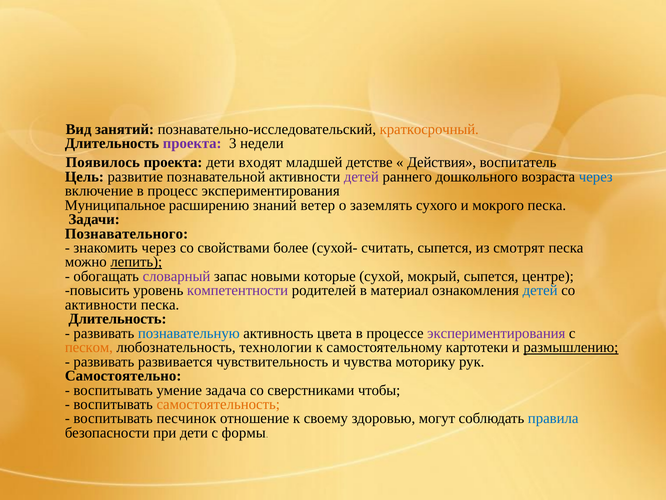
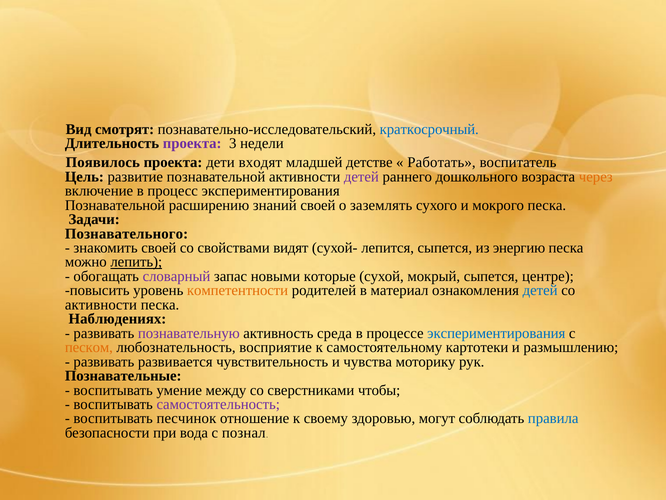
занятий: занятий -> смотрят
краткосрочный colour: orange -> blue
Действия: Действия -> Работать
через at (596, 177) colour: blue -> orange
Муниципальное at (115, 205): Муниципальное -> Познавательной
знаний ветер: ветер -> своей
знакомить через: через -> своей
более: более -> видят
считать: считать -> лепится
смотрят: смотрят -> энергию
компетентности colour: purple -> orange
Длительность at (118, 319): Длительность -> Наблюдениях
познавательную colour: blue -> purple
цвета: цвета -> среда
экспериментирования at (496, 333) colour: purple -> blue
технологии: технологии -> восприятие
размышлению underline: present -> none
Самостоятельно: Самостоятельно -> Познавательные
задача: задача -> между
самостоятельность colour: orange -> purple
при дети: дети -> вода
формы: формы -> познал
